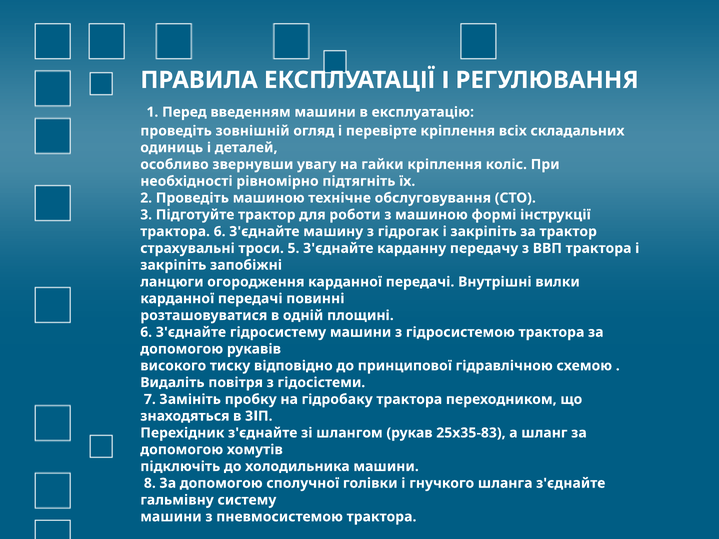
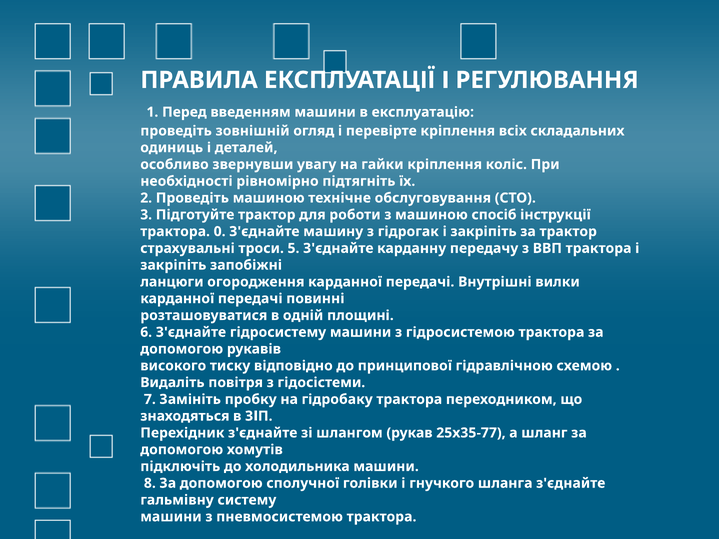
формі: формі -> спосіб
трактора 6: 6 -> 0
25х35-83: 25х35-83 -> 25х35-77
